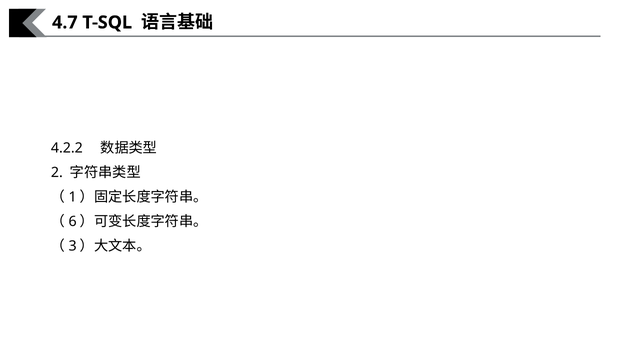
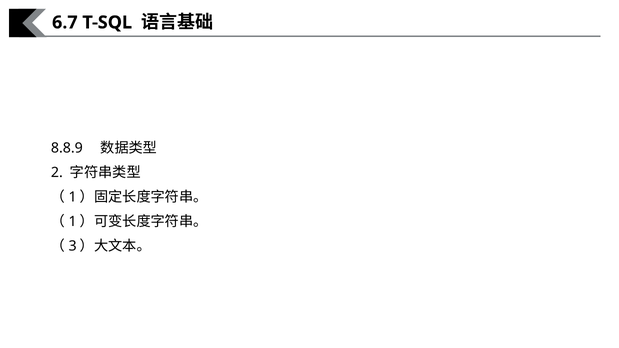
4.7: 4.7 -> 6.7
4.2.2: 4.2.2 -> 8.8.9
6 at (73, 221): 6 -> 1
